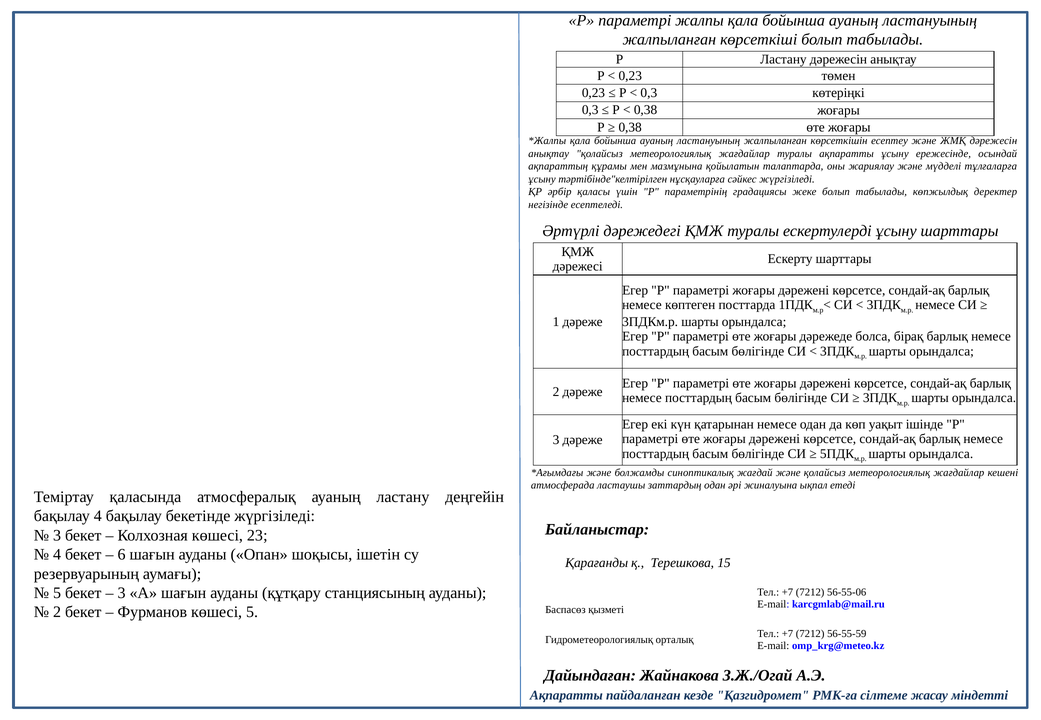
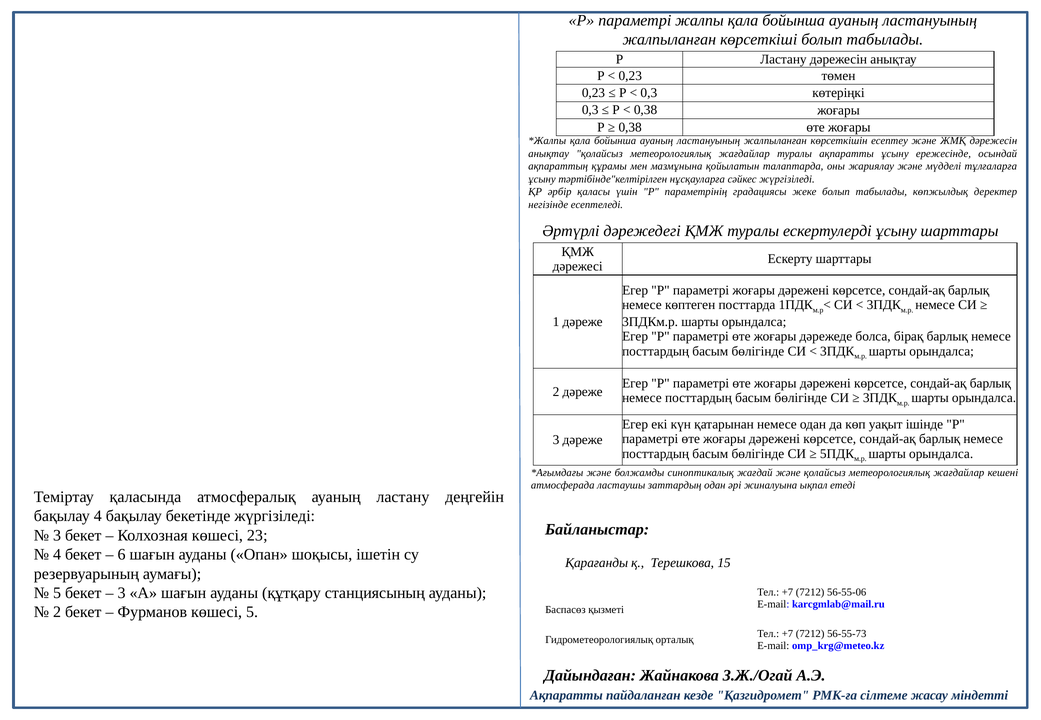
56-55-59: 56-55-59 -> 56-55-73
